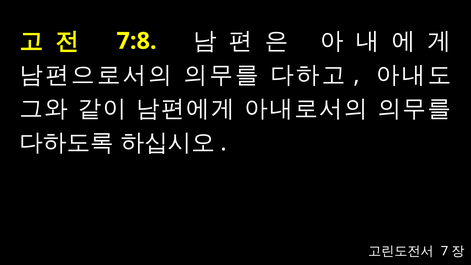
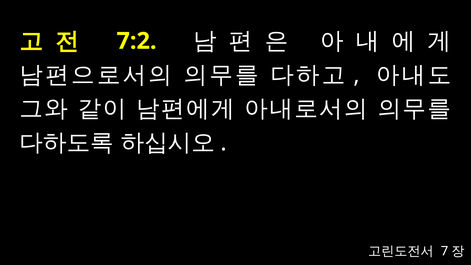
7:8: 7:8 -> 7:2
